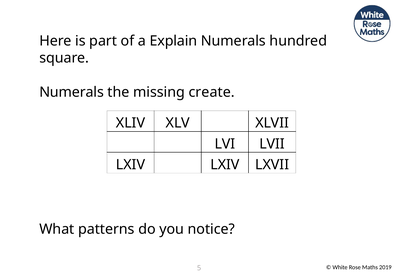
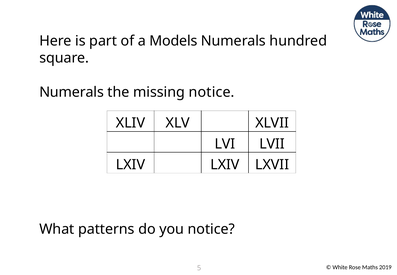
Explain: Explain -> Models
missing create: create -> notice
